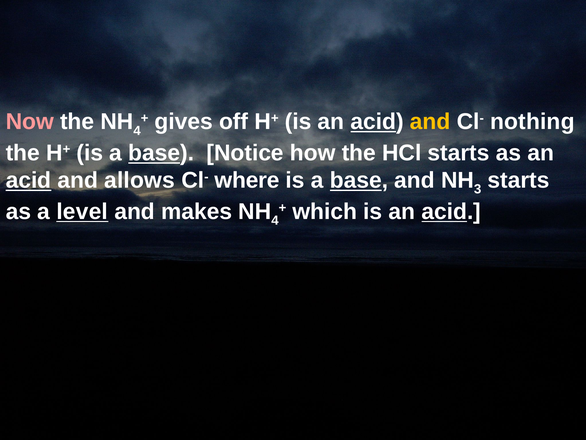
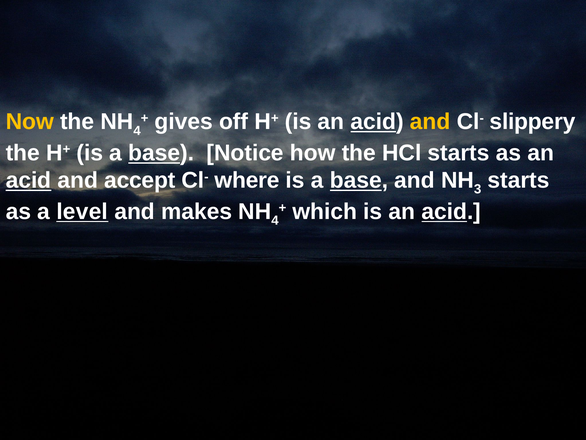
Now colour: pink -> yellow
nothing: nothing -> slippery
allows: allows -> accept
